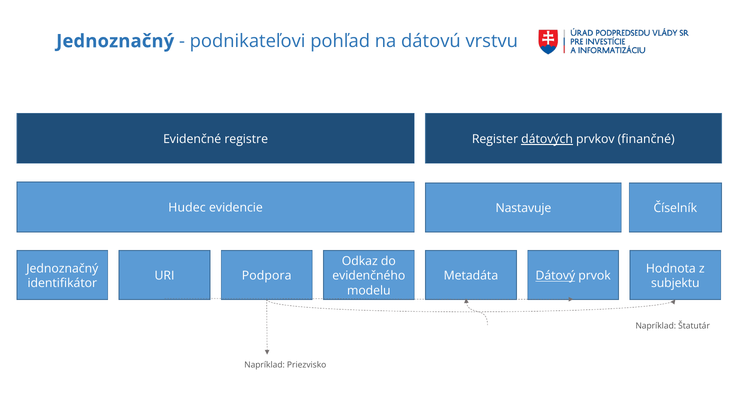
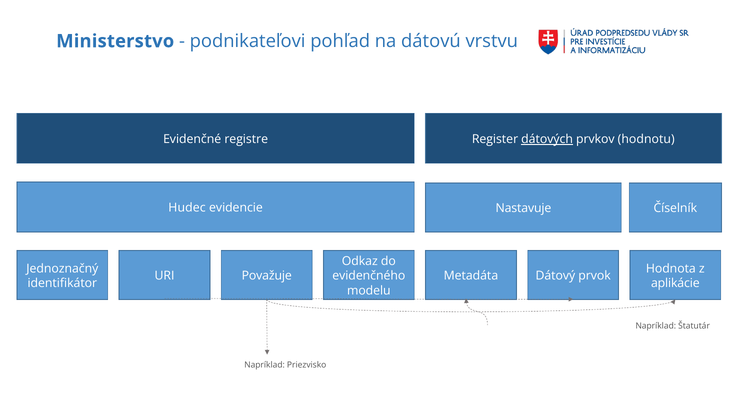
Jednoznačný at (115, 41): Jednoznačný -> Ministerstvo
finančné: finančné -> hodnotu
Podpora: Podpora -> Považuje
Dátový underline: present -> none
subjektu: subjektu -> aplikácie
